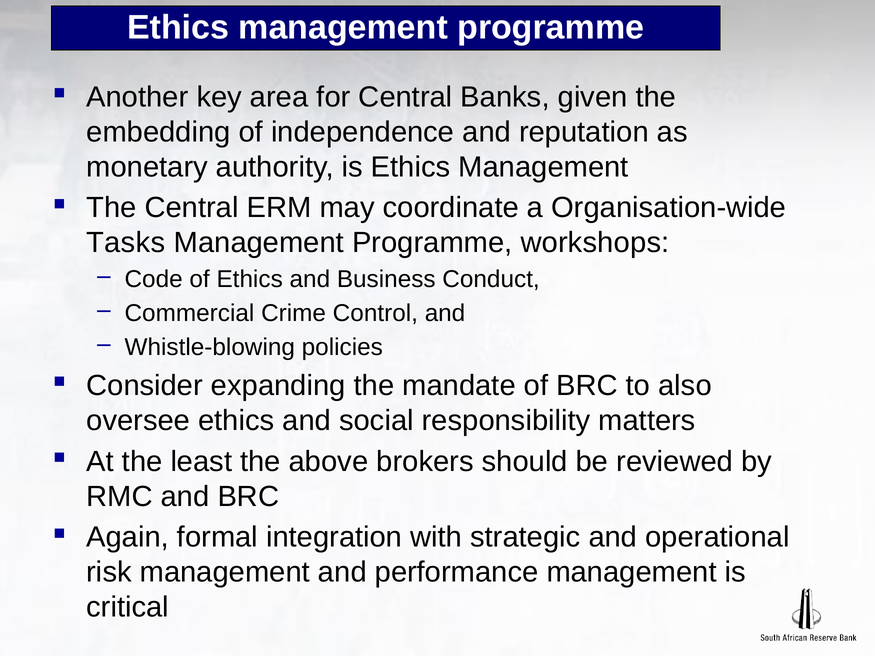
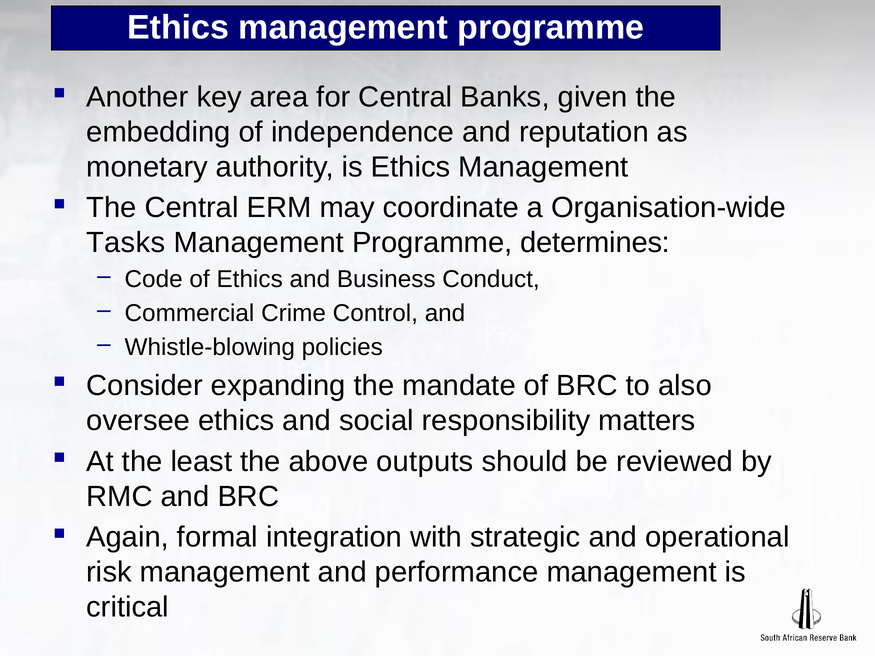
workshops: workshops -> determines
brokers: brokers -> outputs
